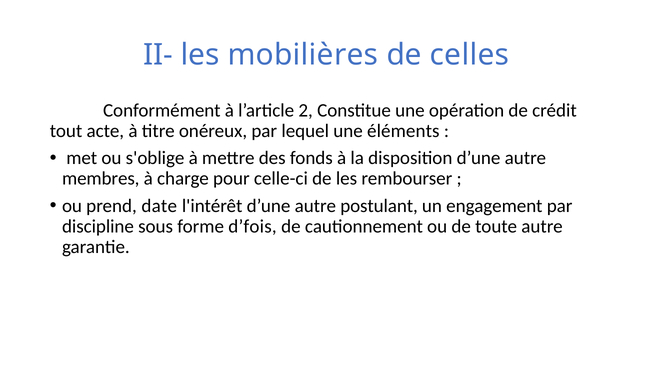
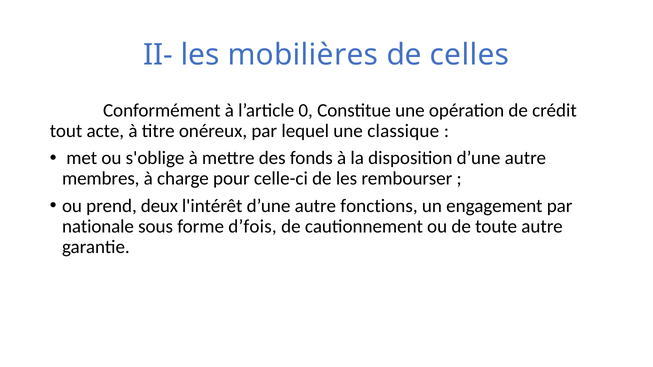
2: 2 -> 0
éléments: éléments -> classique
date: date -> deux
postulant: postulant -> fonctions
discipline: discipline -> nationale
